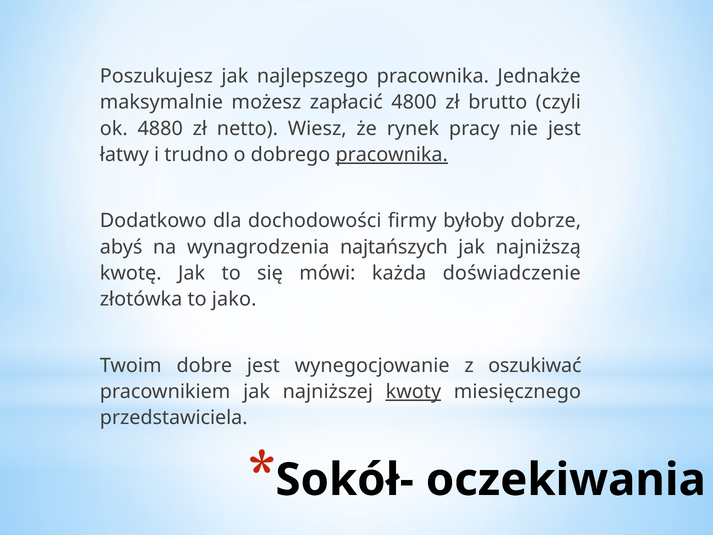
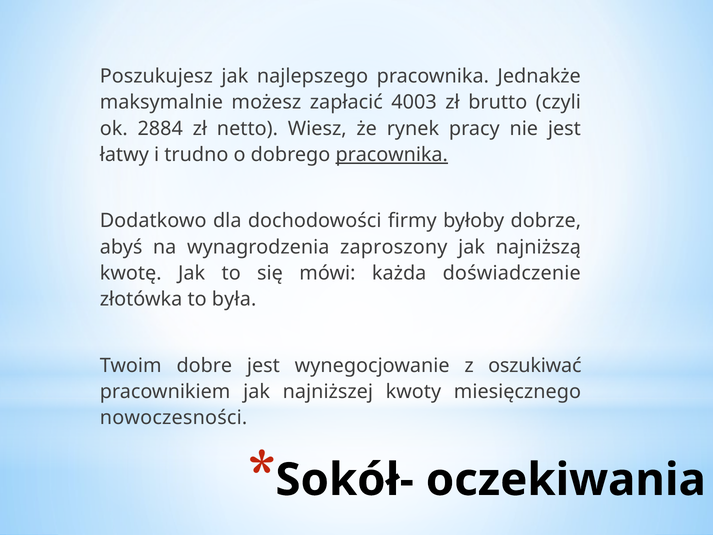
4800: 4800 -> 4003
4880: 4880 -> 2884
najtańszych: najtańszych -> zaproszony
jako: jako -> była
kwoty underline: present -> none
przedstawiciela: przedstawiciela -> nowoczesności
